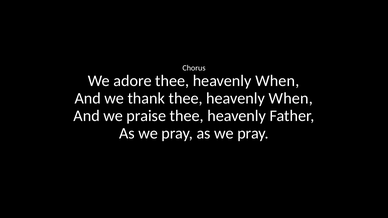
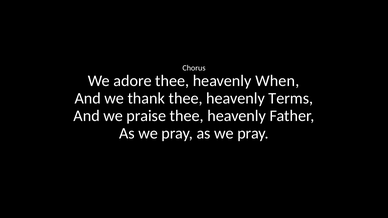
thank thee heavenly When: When -> Terms
